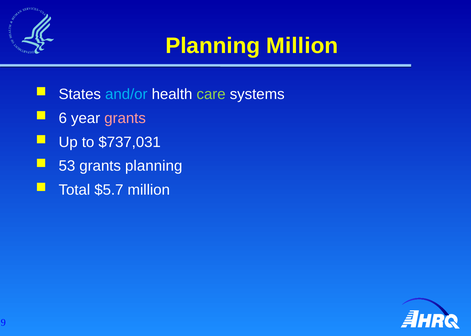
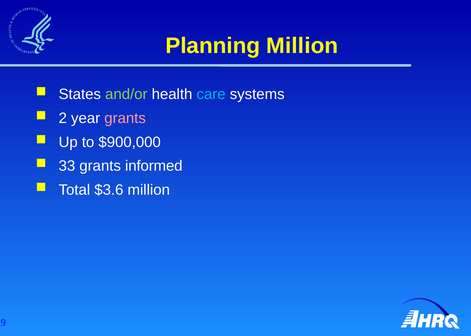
and/or colour: light blue -> light green
care colour: light green -> light blue
6: 6 -> 2
$737,031: $737,031 -> $900,000
53: 53 -> 33
grants planning: planning -> informed
$5.7: $5.7 -> $3.6
